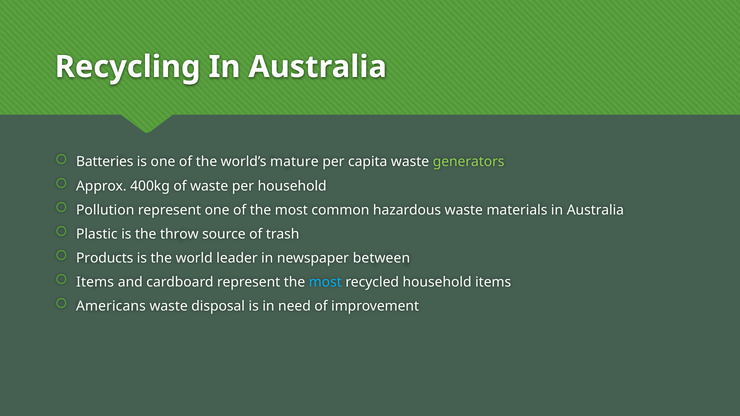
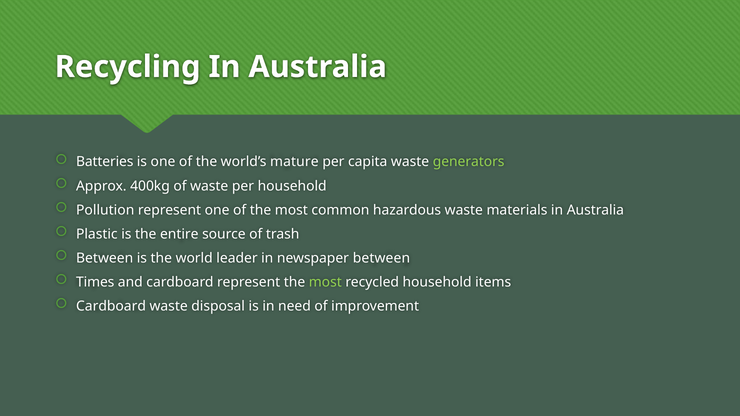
throw: throw -> entire
Products at (105, 258): Products -> Between
Items at (95, 282): Items -> Times
most at (325, 282) colour: light blue -> light green
Americans at (111, 306): Americans -> Cardboard
